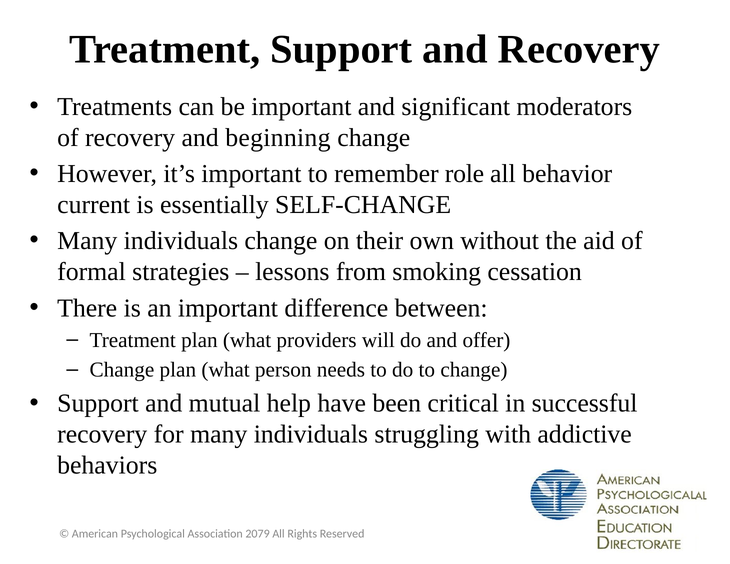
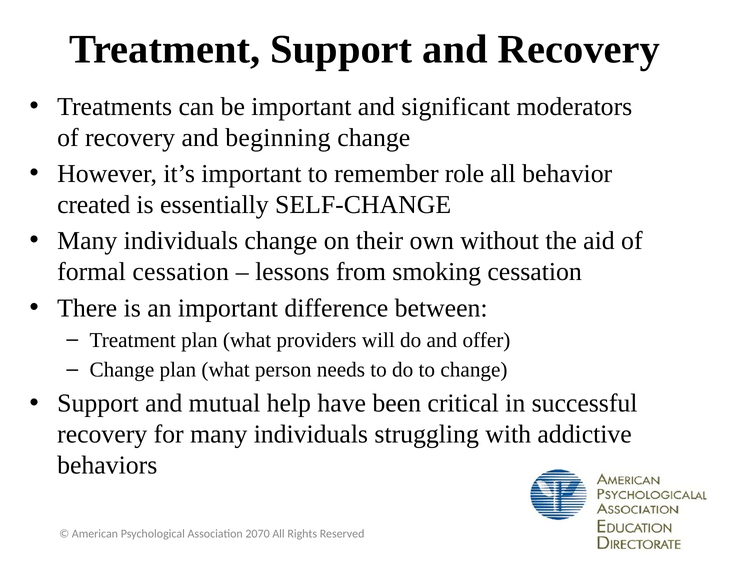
current: current -> created
formal strategies: strategies -> cessation
2079: 2079 -> 2070
